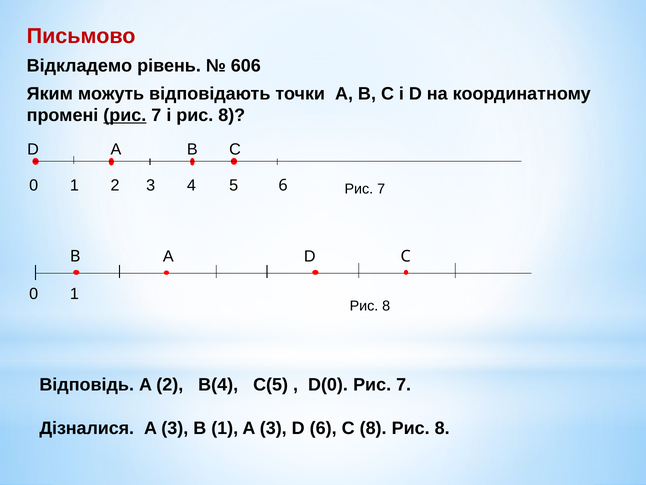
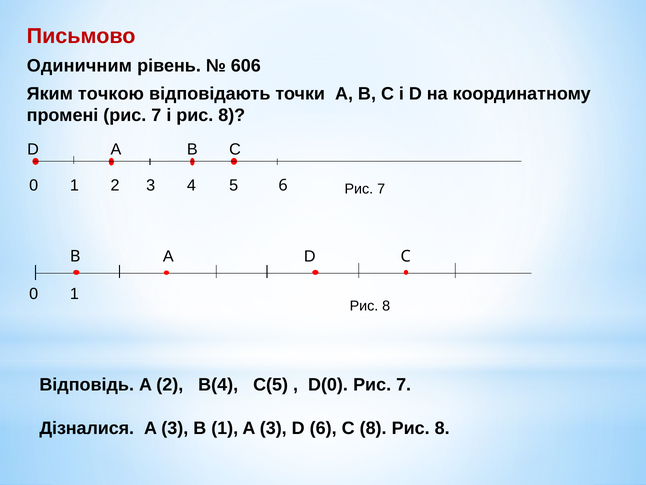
Відкладемо: Відкладемо -> Одиничним
можуть: можуть -> точкою
рис at (125, 115) underline: present -> none
